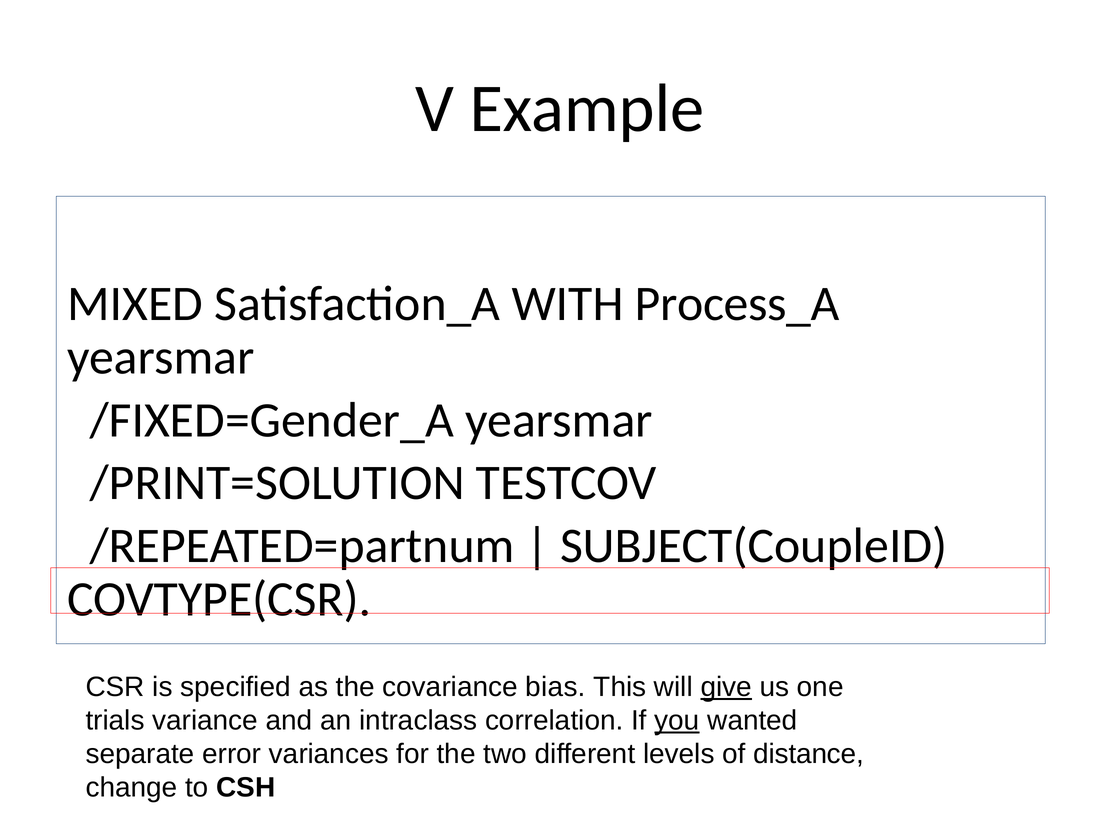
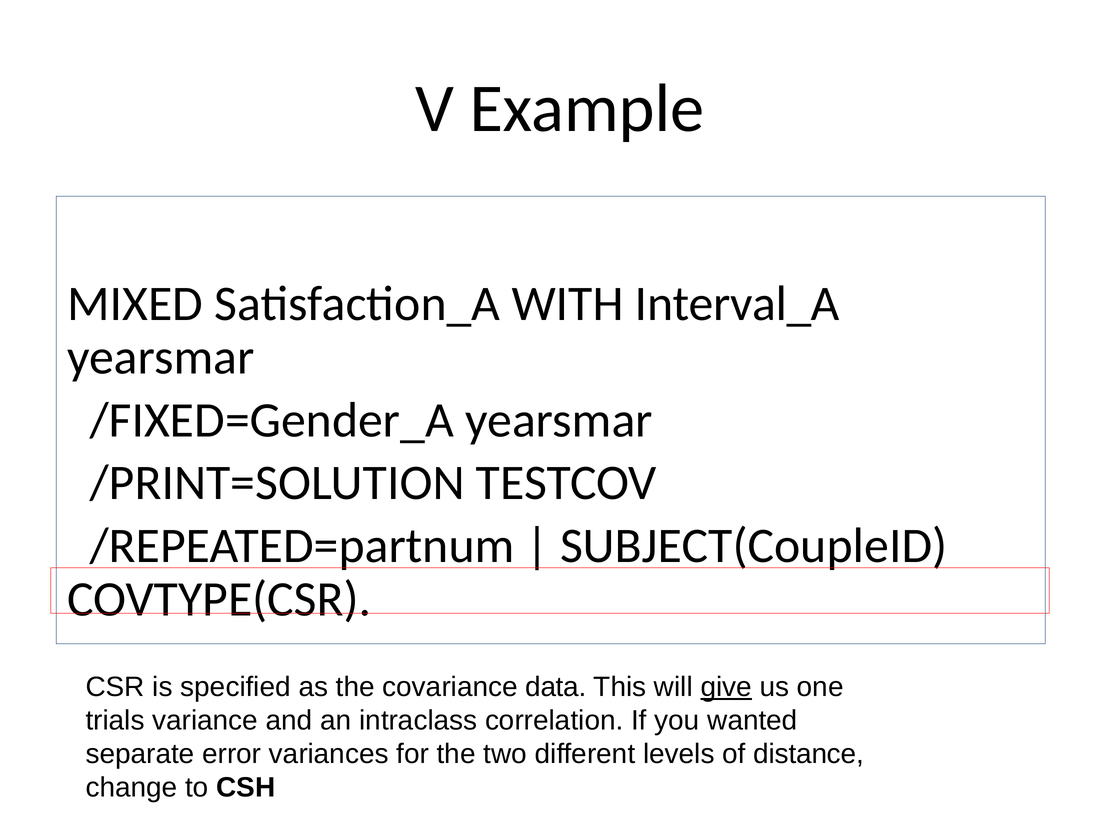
Process_A: Process_A -> Interval_A
bias: bias -> data
you underline: present -> none
